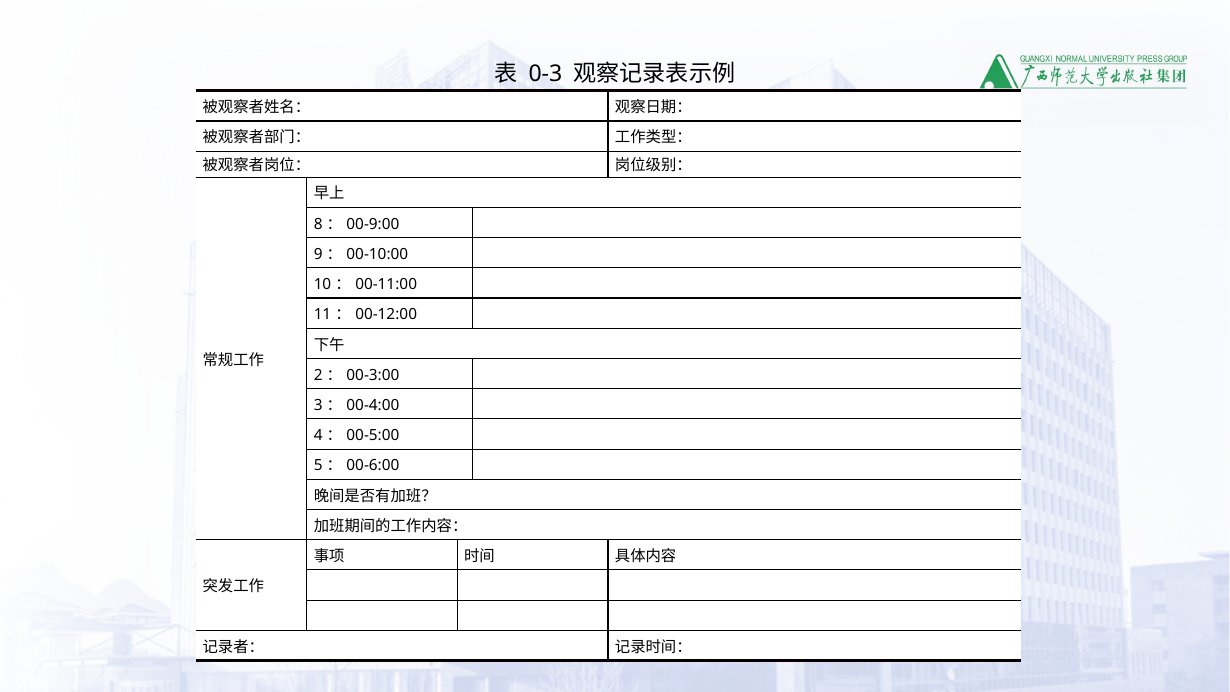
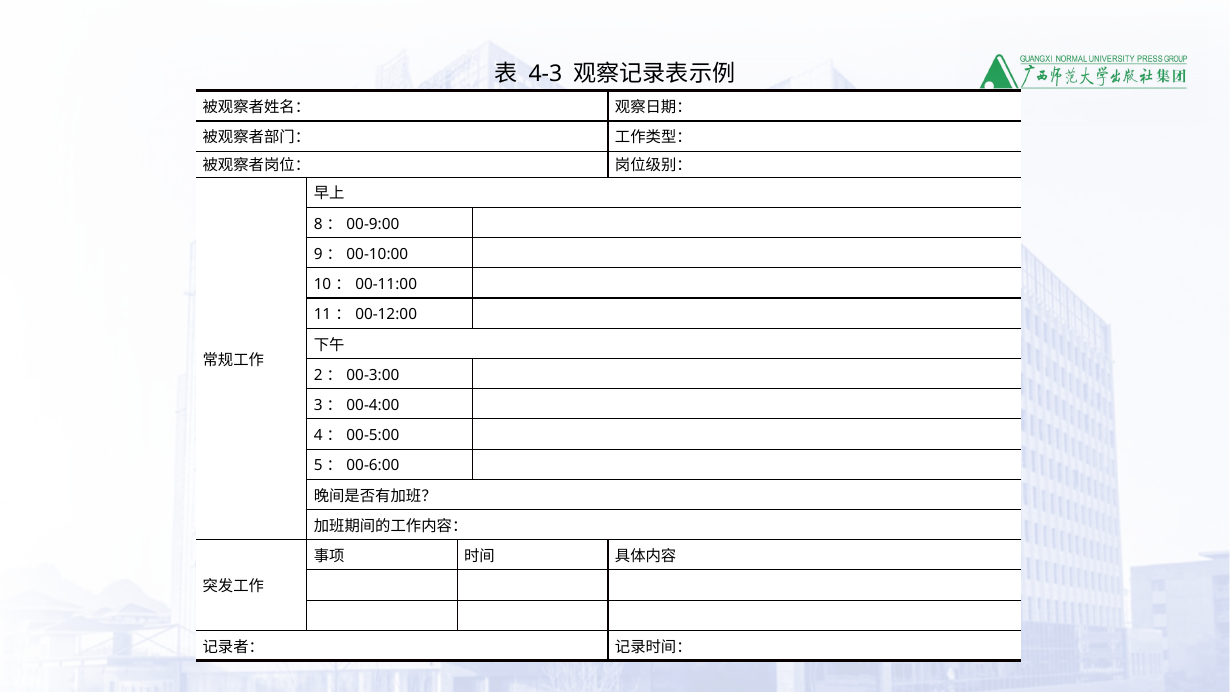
0-3: 0-3 -> 4-3
